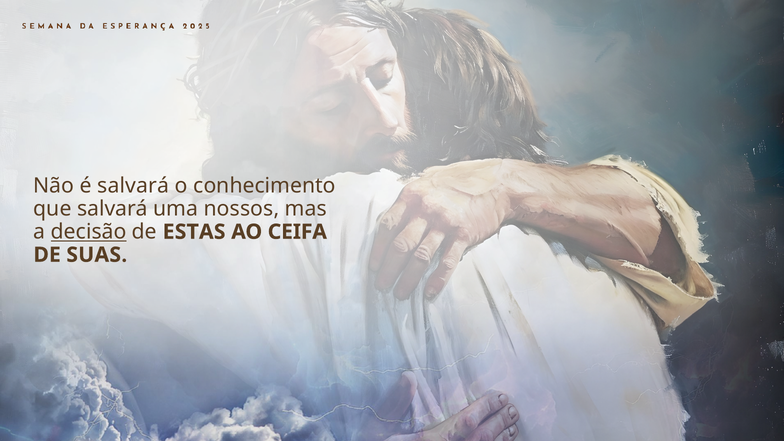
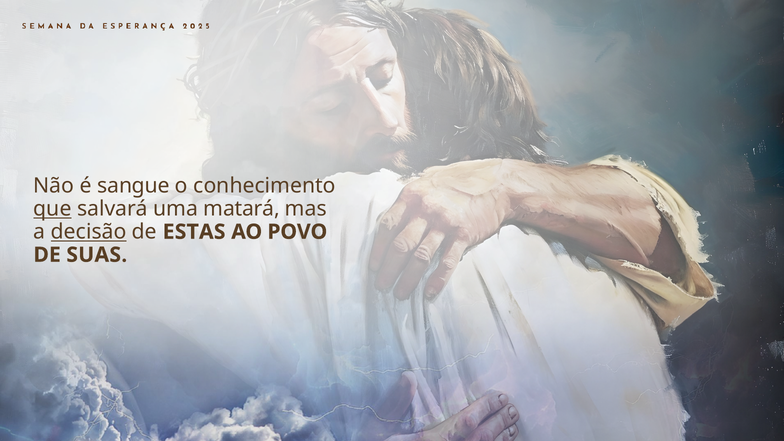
é salvará: salvará -> sangue
que underline: none -> present
nossos: nossos -> matará
CEIFA: CEIFA -> POVO
